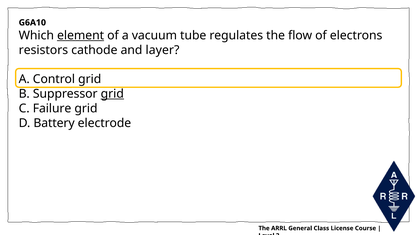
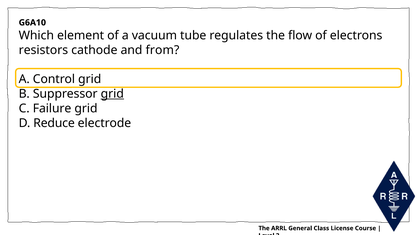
element underline: present -> none
layer: layer -> from
Battery: Battery -> Reduce
